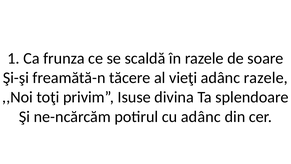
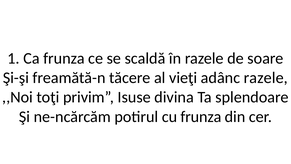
cu adânc: adânc -> frunza
